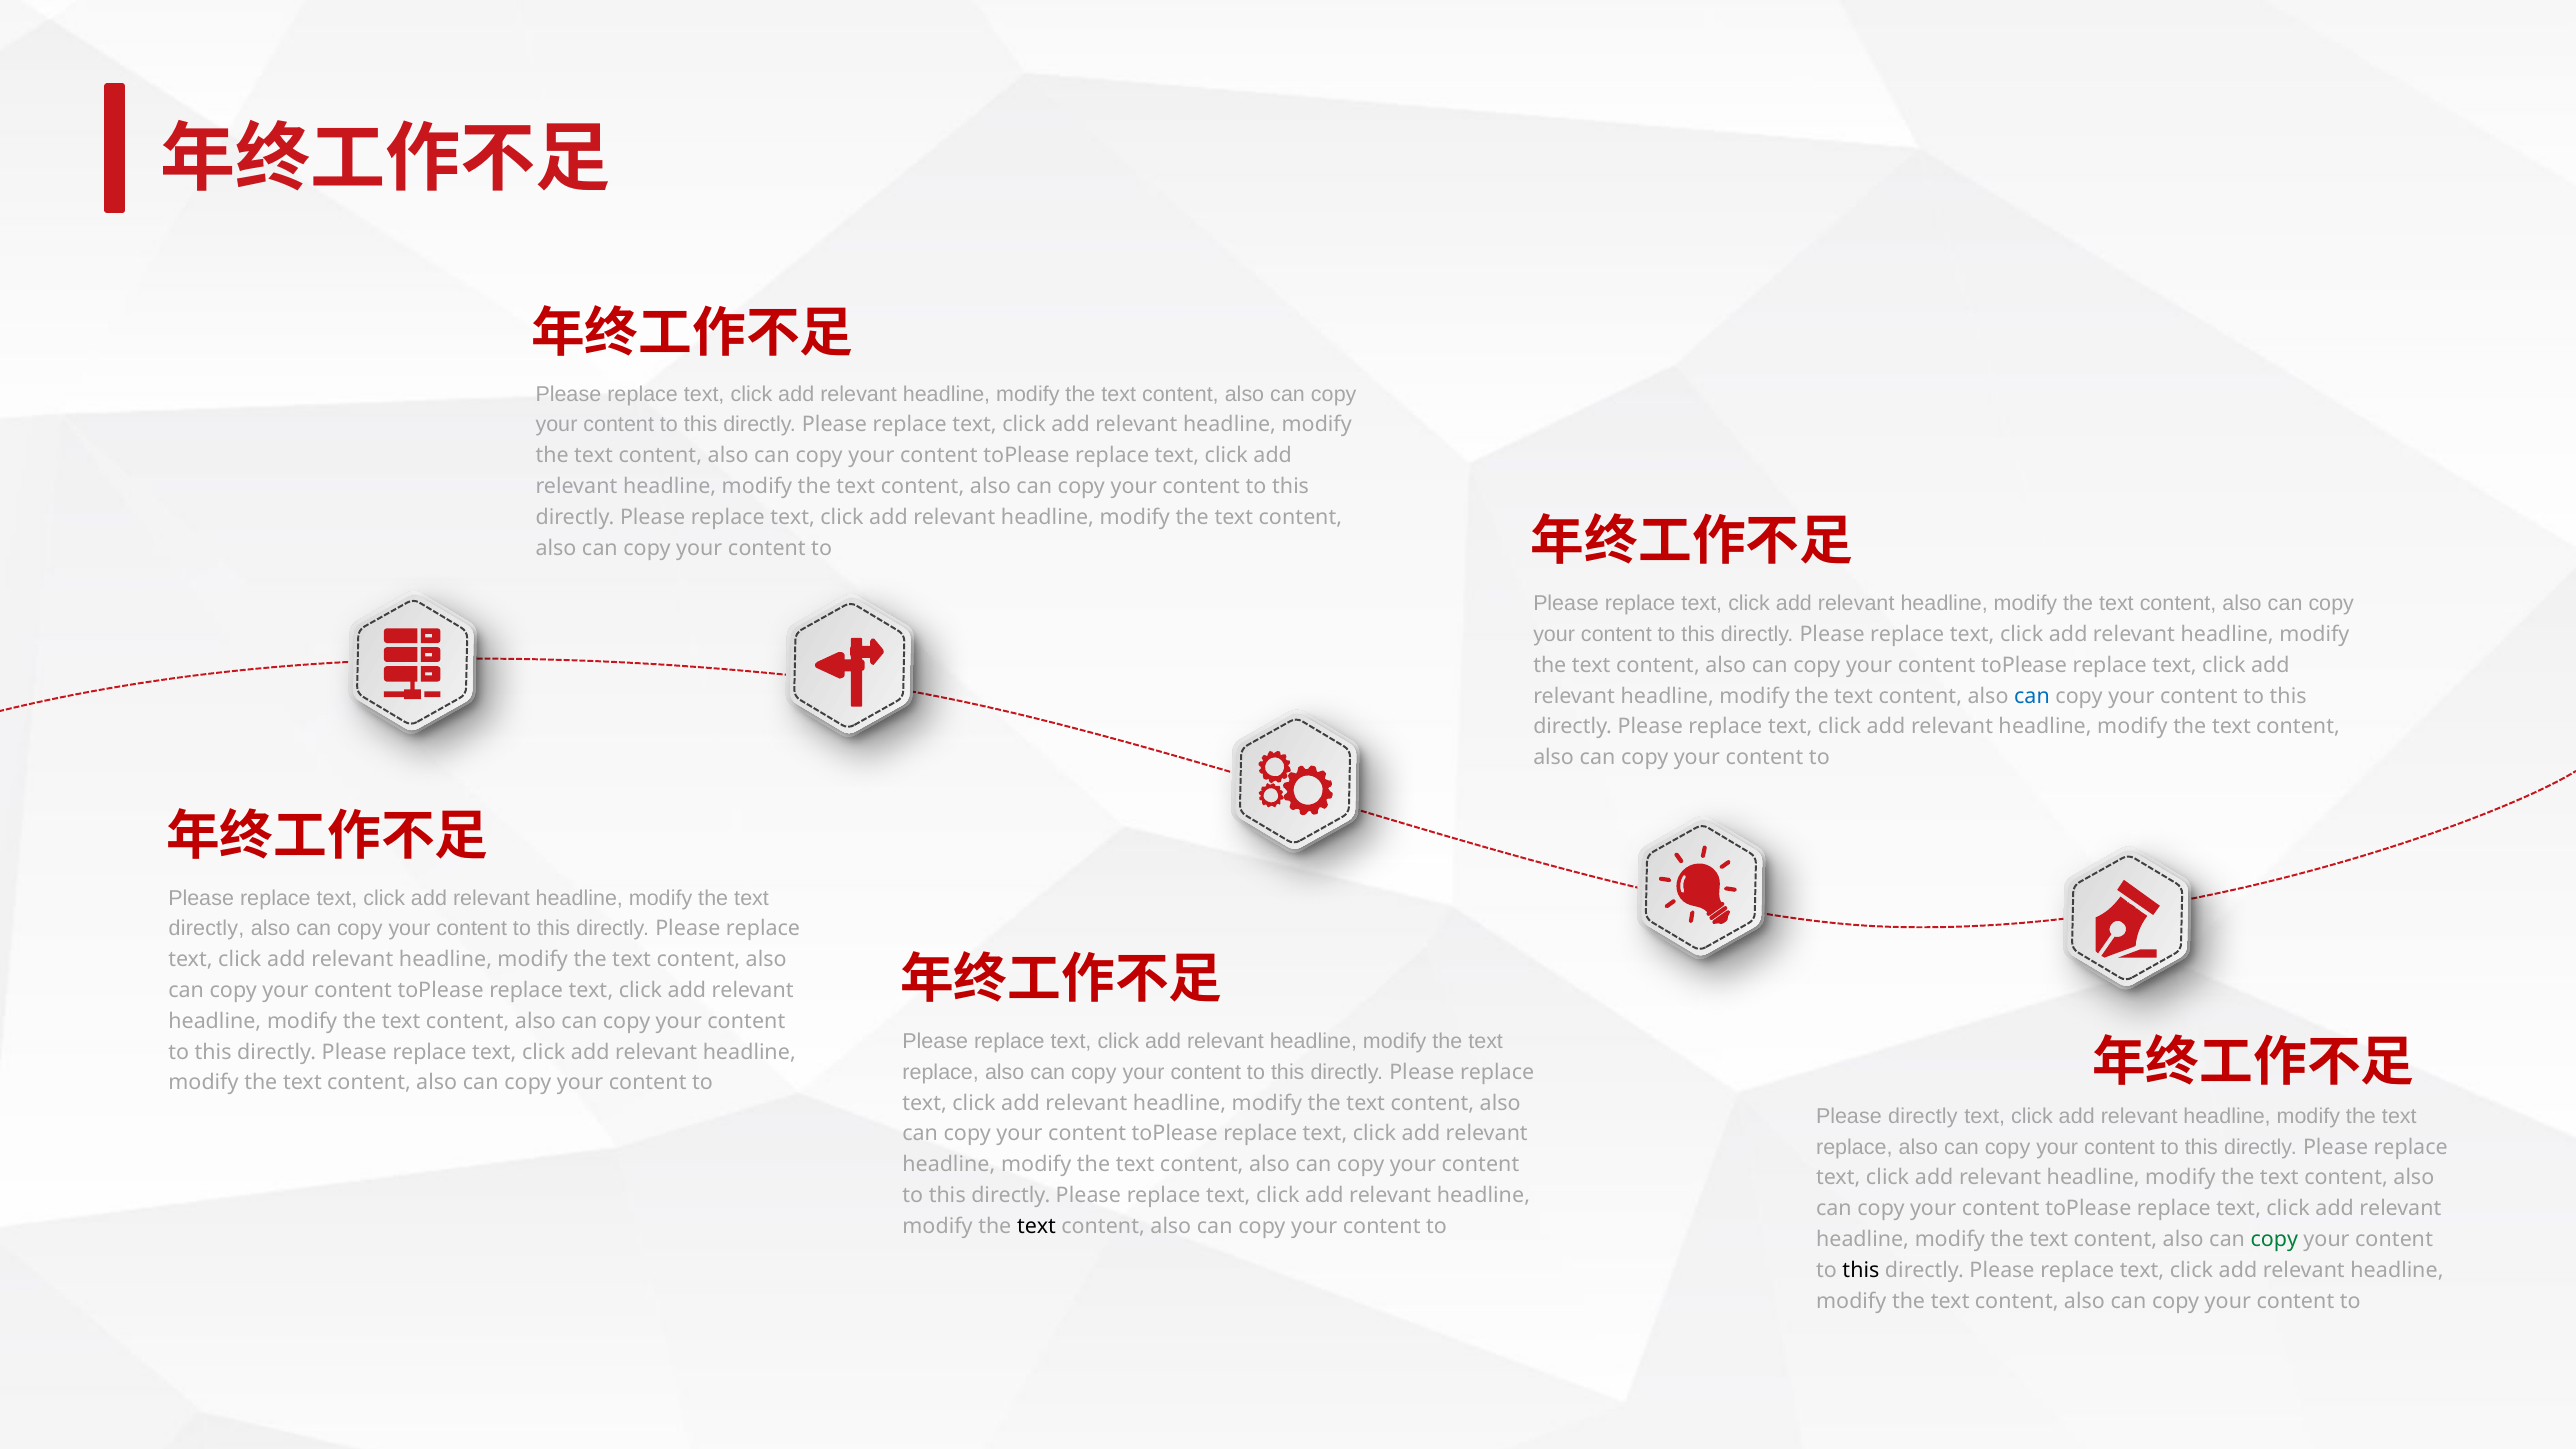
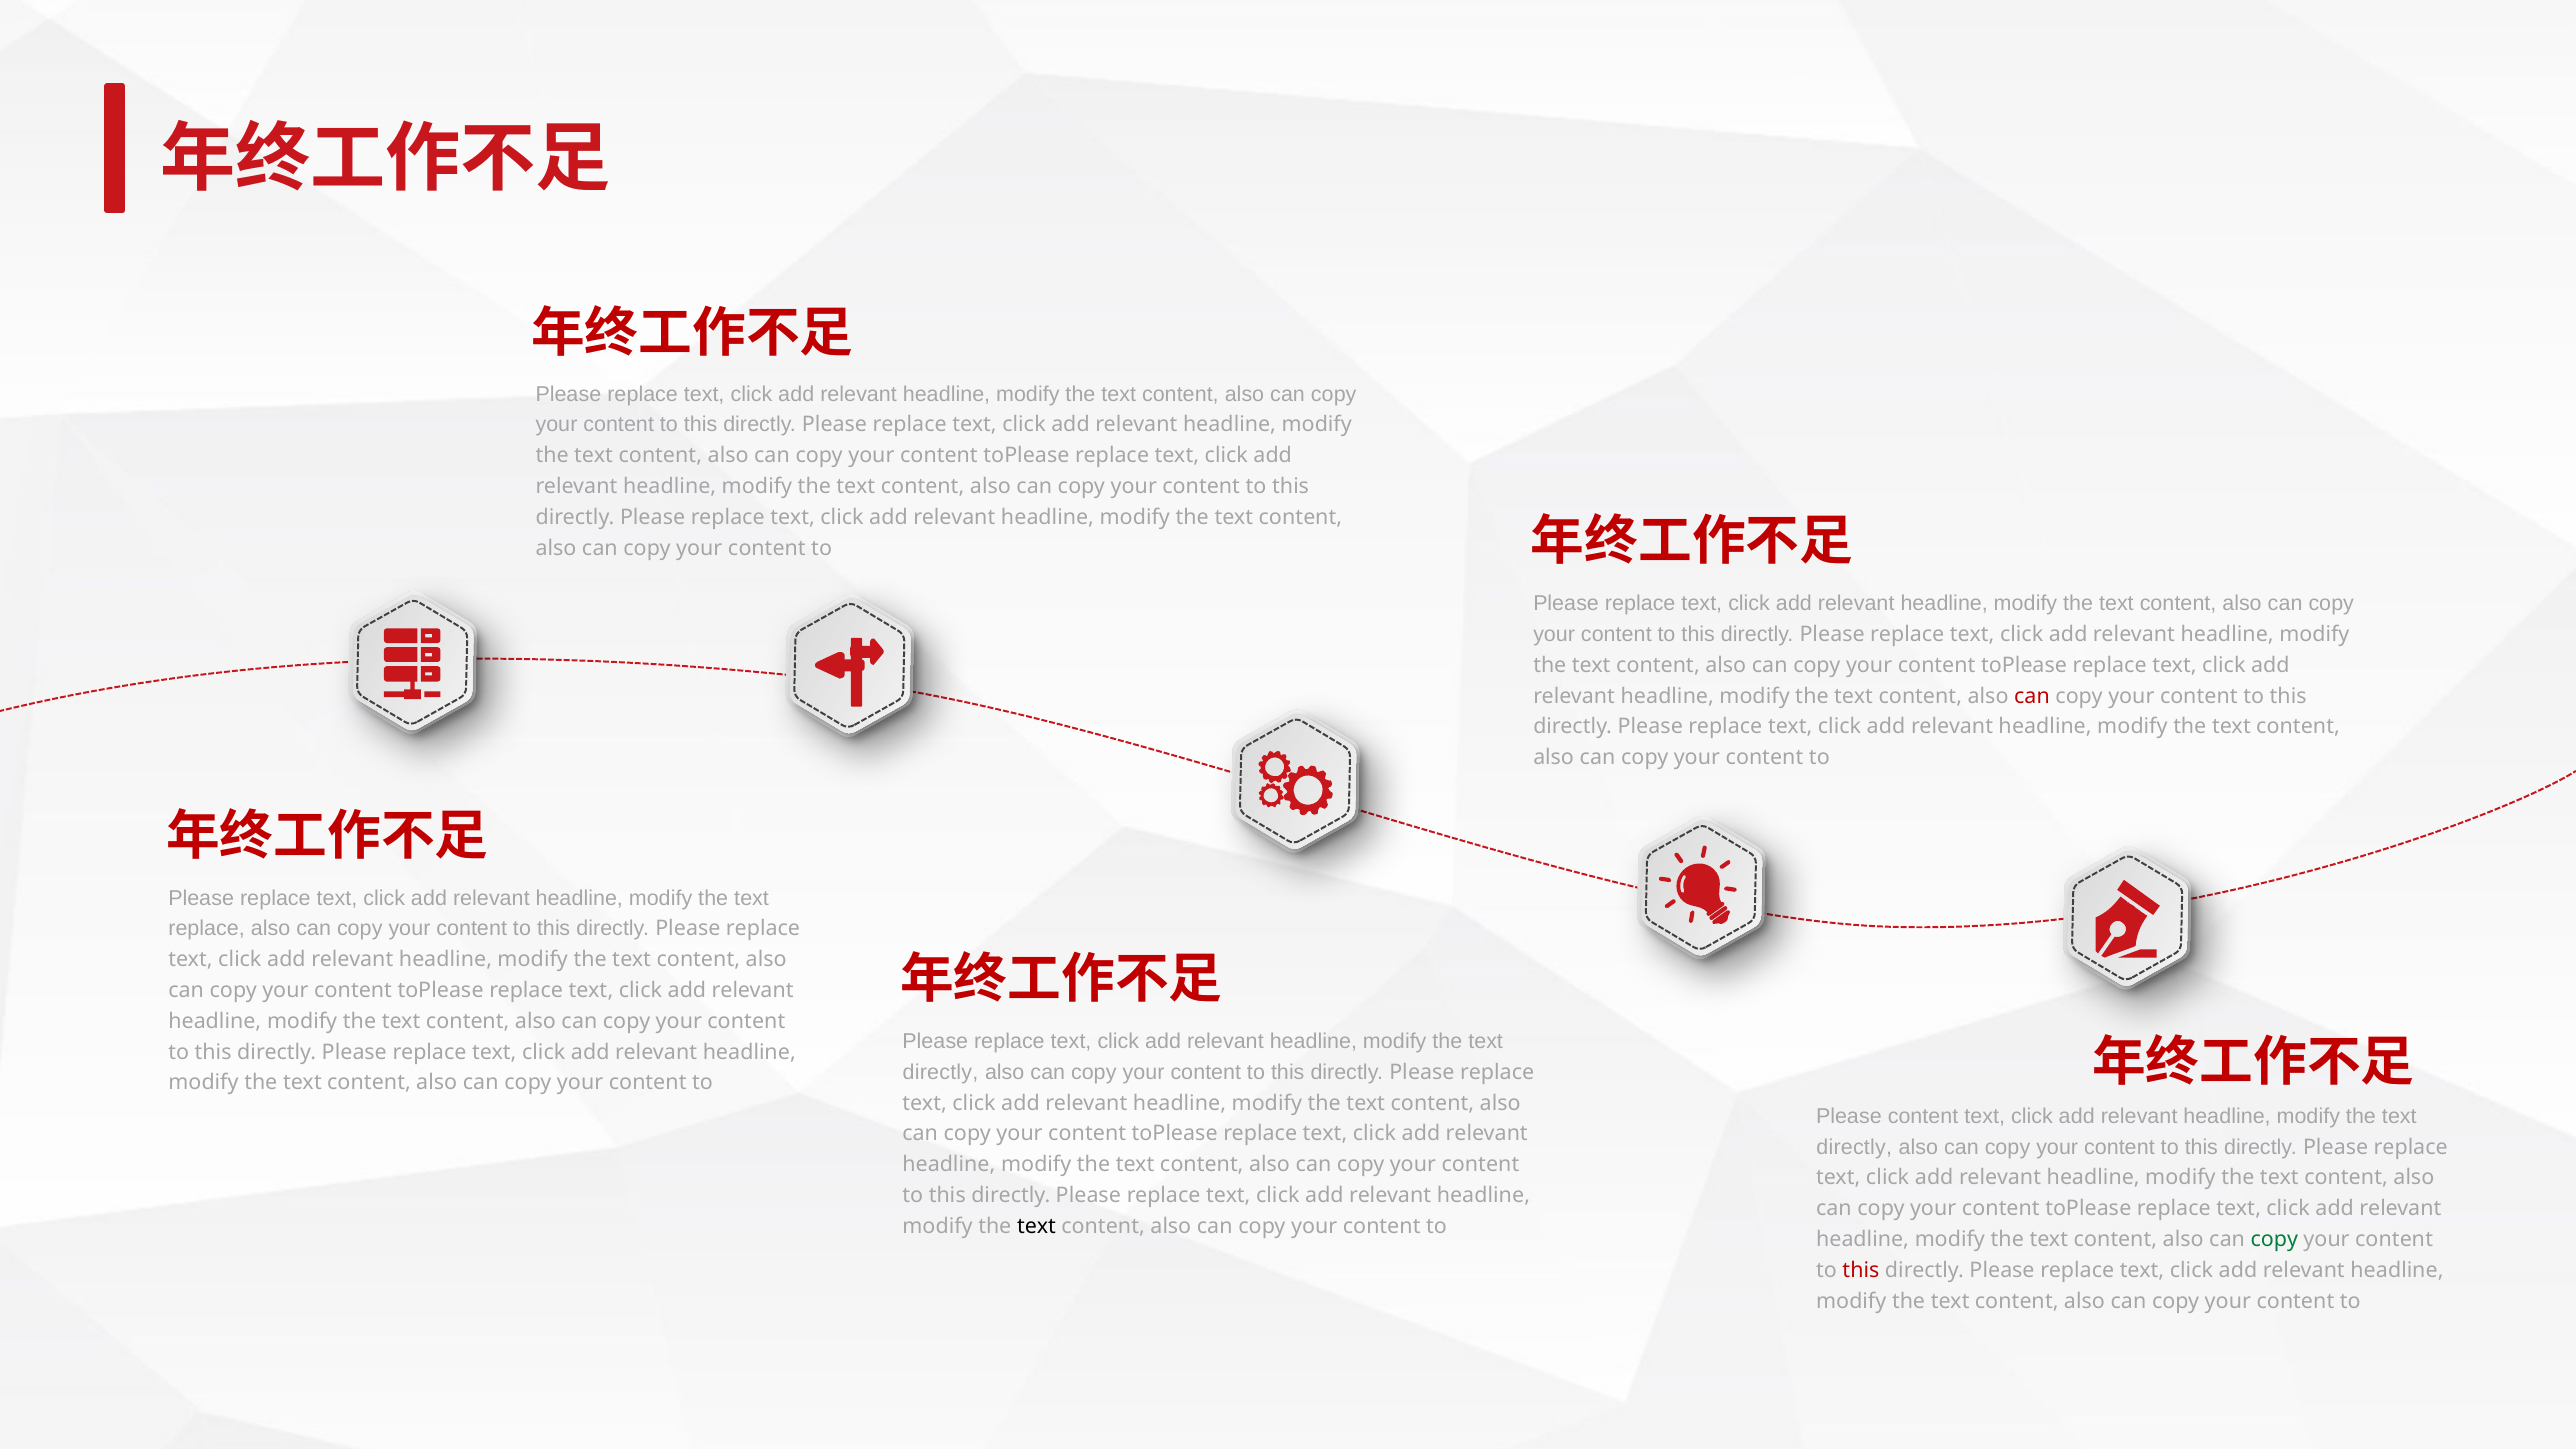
can at (2032, 696) colour: blue -> red
directly at (206, 929): directly -> replace
replace at (941, 1072): replace -> directly
Please directly: directly -> content
replace at (1854, 1147): replace -> directly
this at (1861, 1270) colour: black -> red
